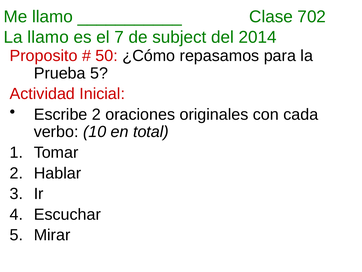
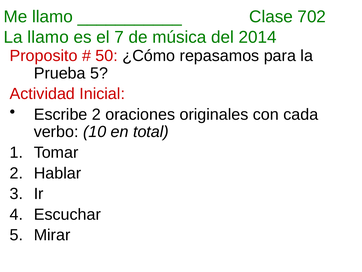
subject: subject -> música
